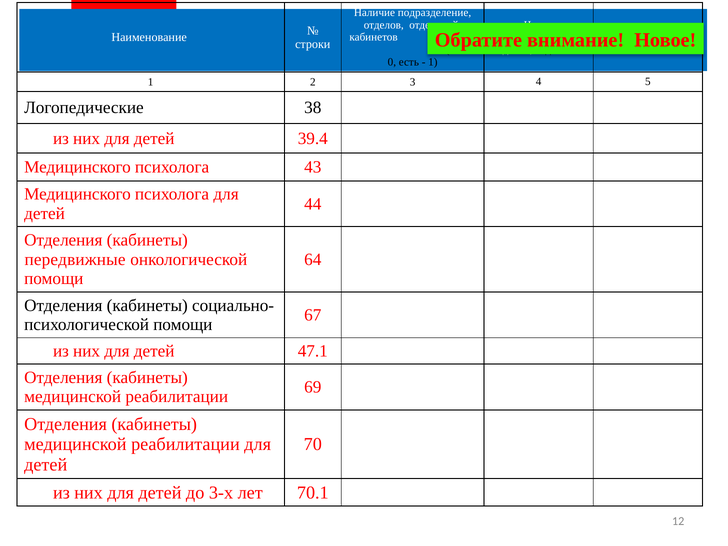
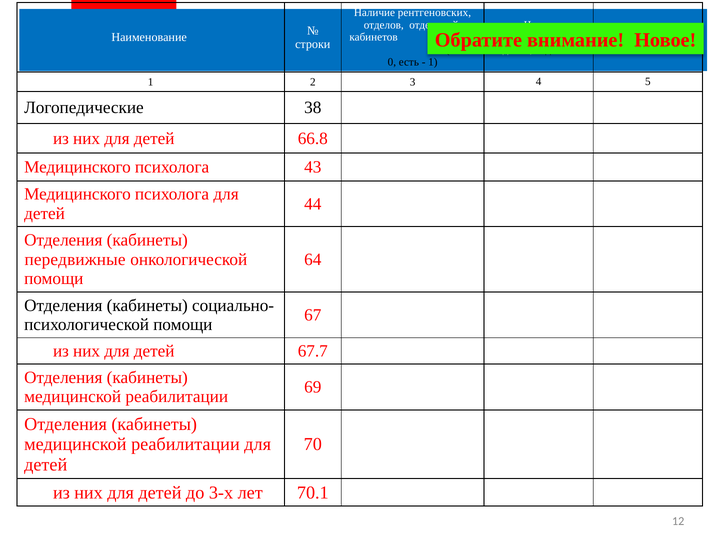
подразделение: подразделение -> рентгеновских
39.4: 39.4 -> 66.8
47.1: 47.1 -> 67.7
